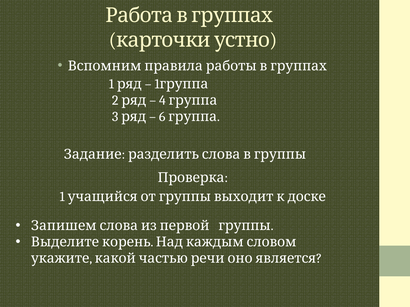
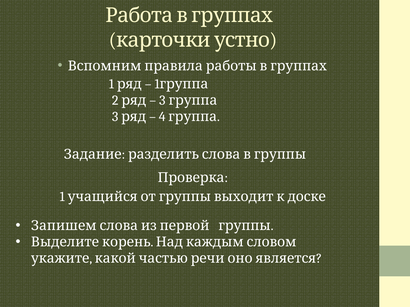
4 at (162, 101): 4 -> 3
6: 6 -> 4
